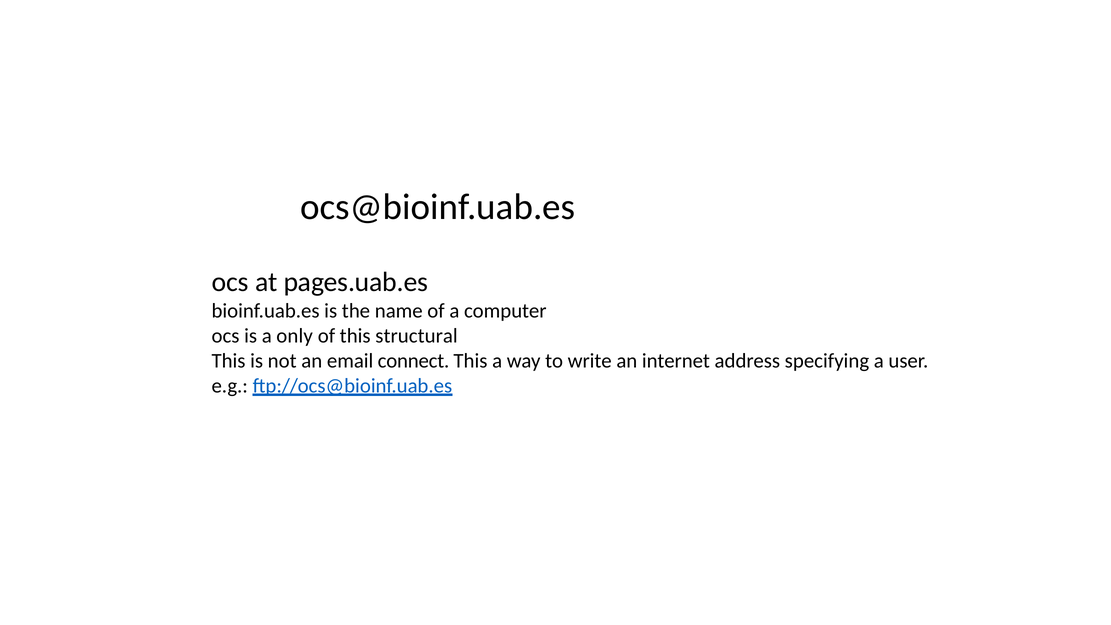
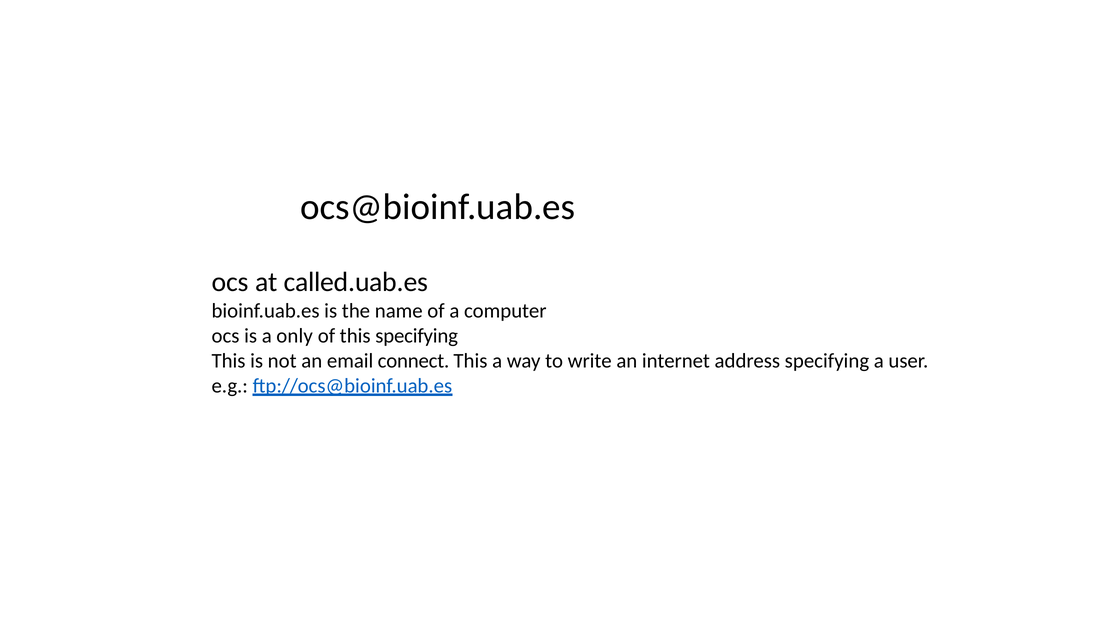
pages.uab.es: pages.uab.es -> called.uab.es
this structural: structural -> specifying
